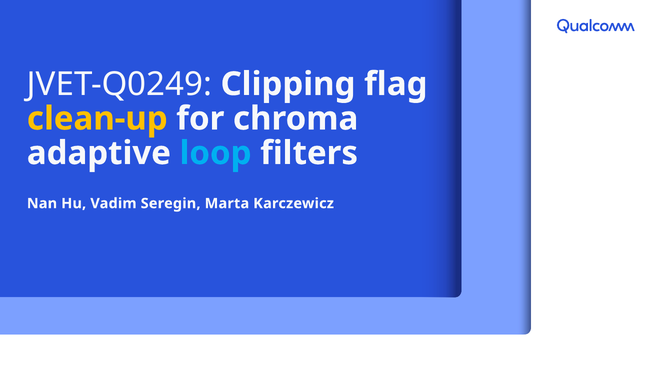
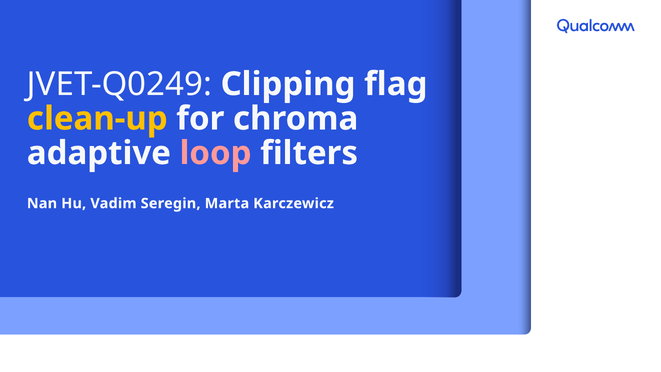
loop colour: light blue -> pink
